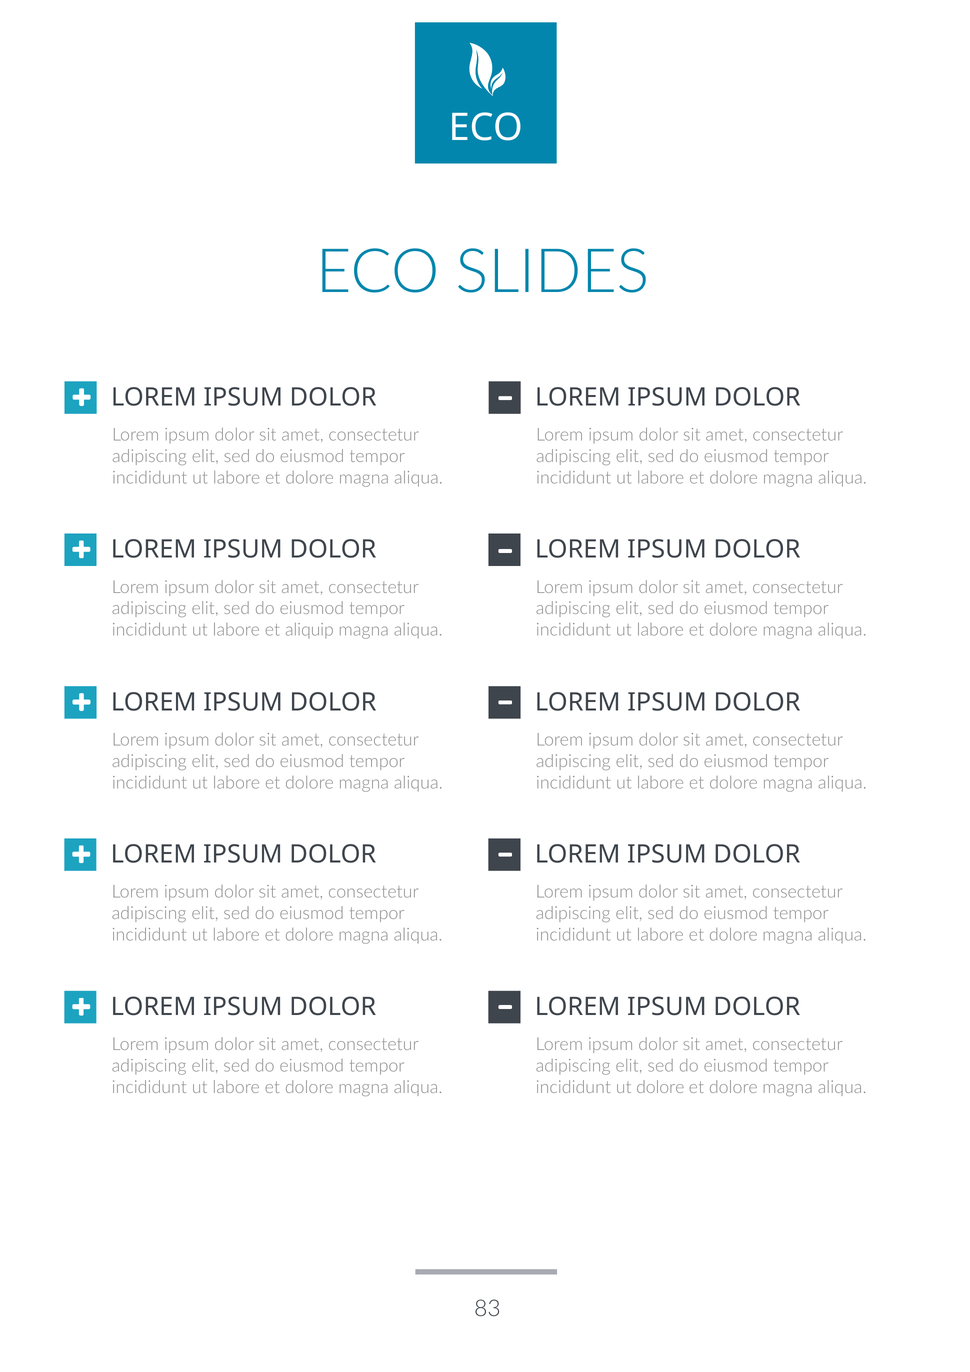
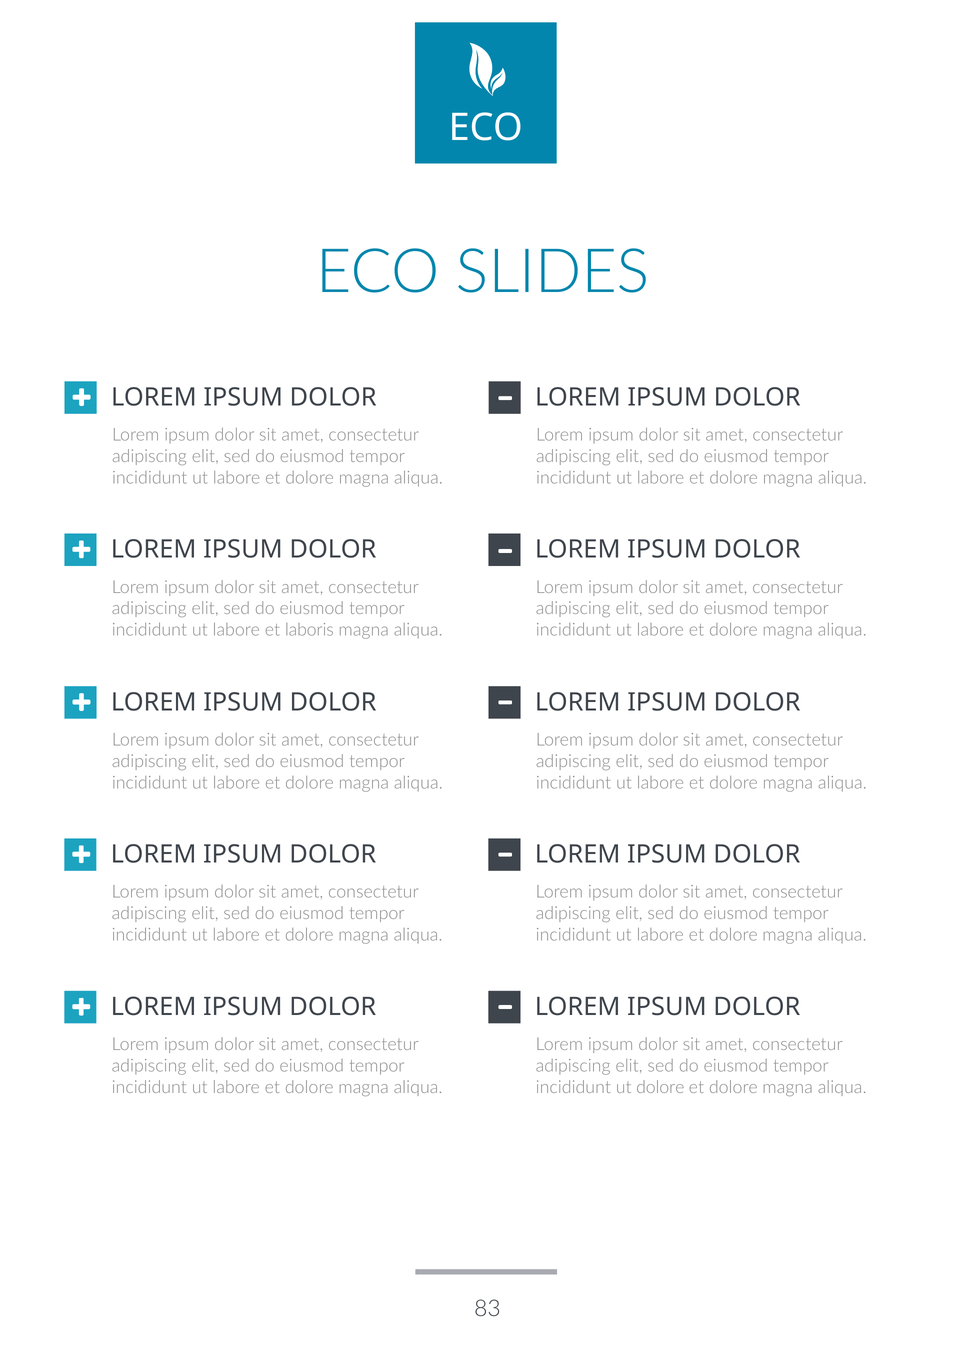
aliquip: aliquip -> laboris
